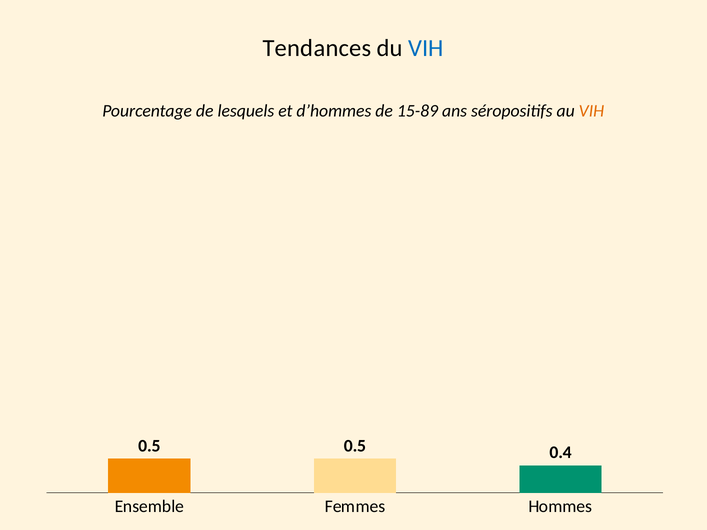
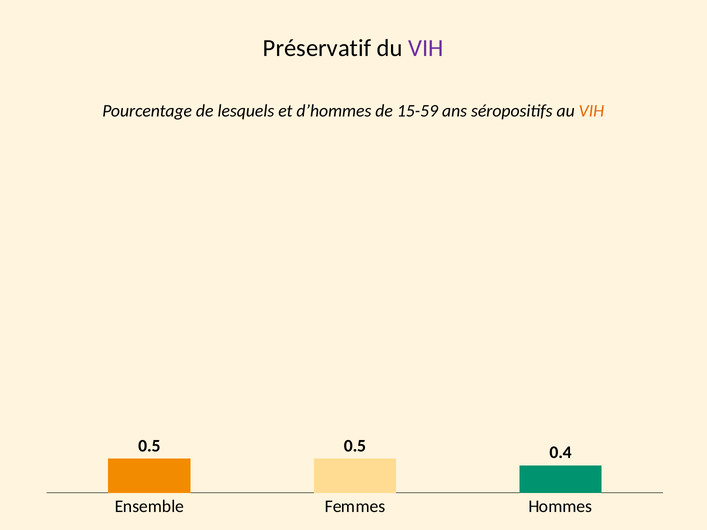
Tendances: Tendances -> Préservatif
VIH at (426, 48) colour: blue -> purple
15-89: 15-89 -> 15-59
